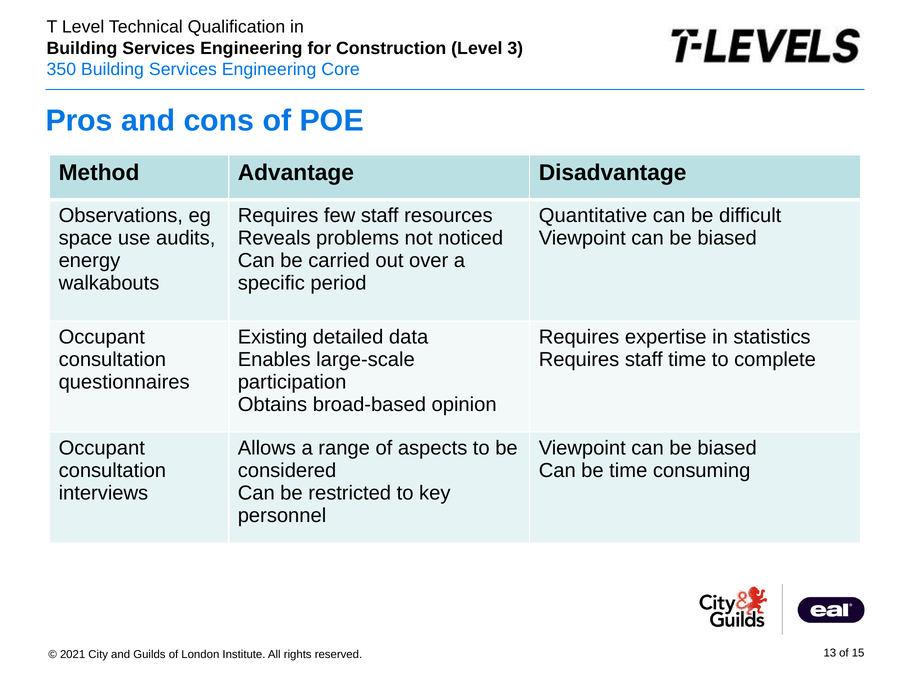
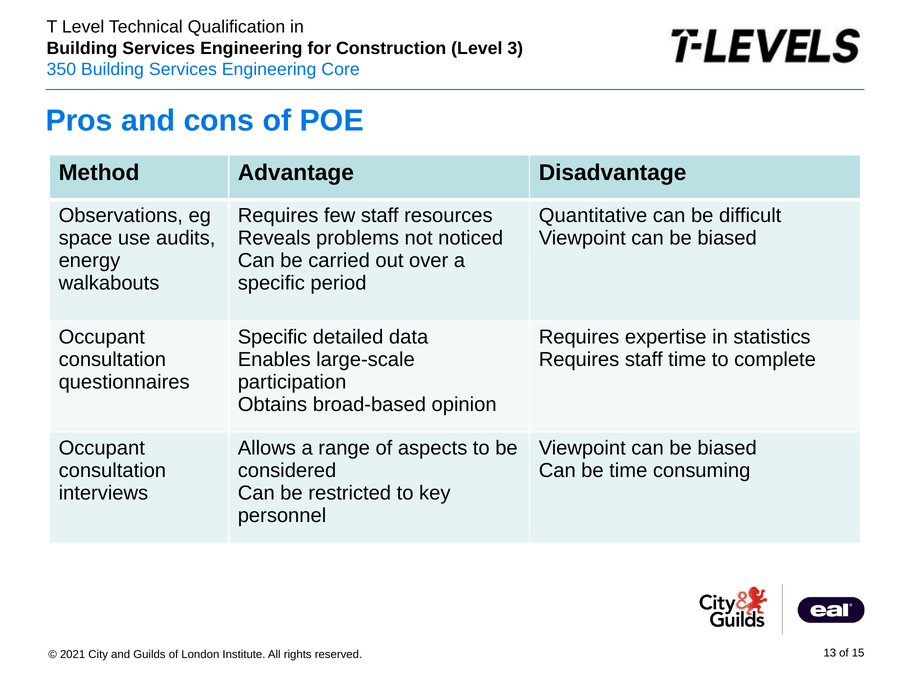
Existing at (273, 337): Existing -> Specific
